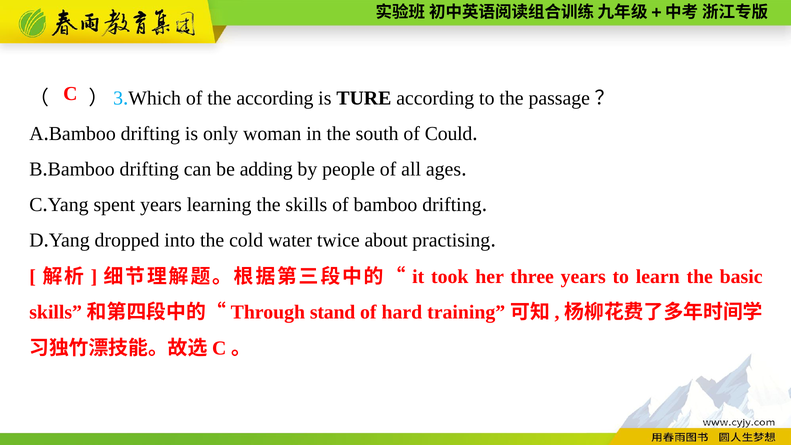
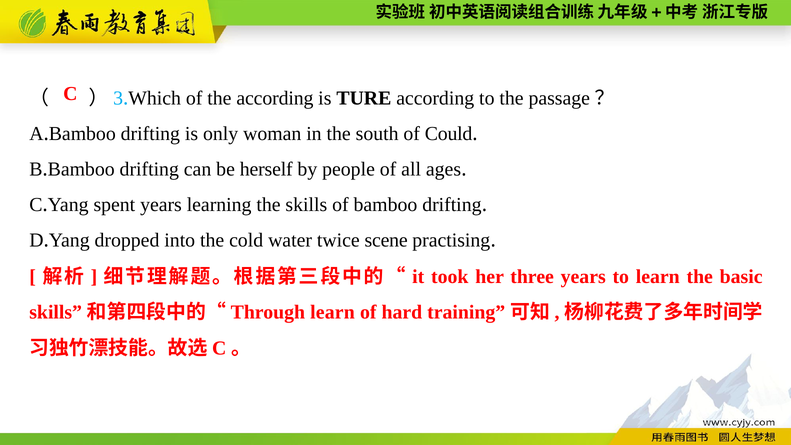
adding: adding -> herself
about: about -> scene
stand at (333, 312): stand -> learn
